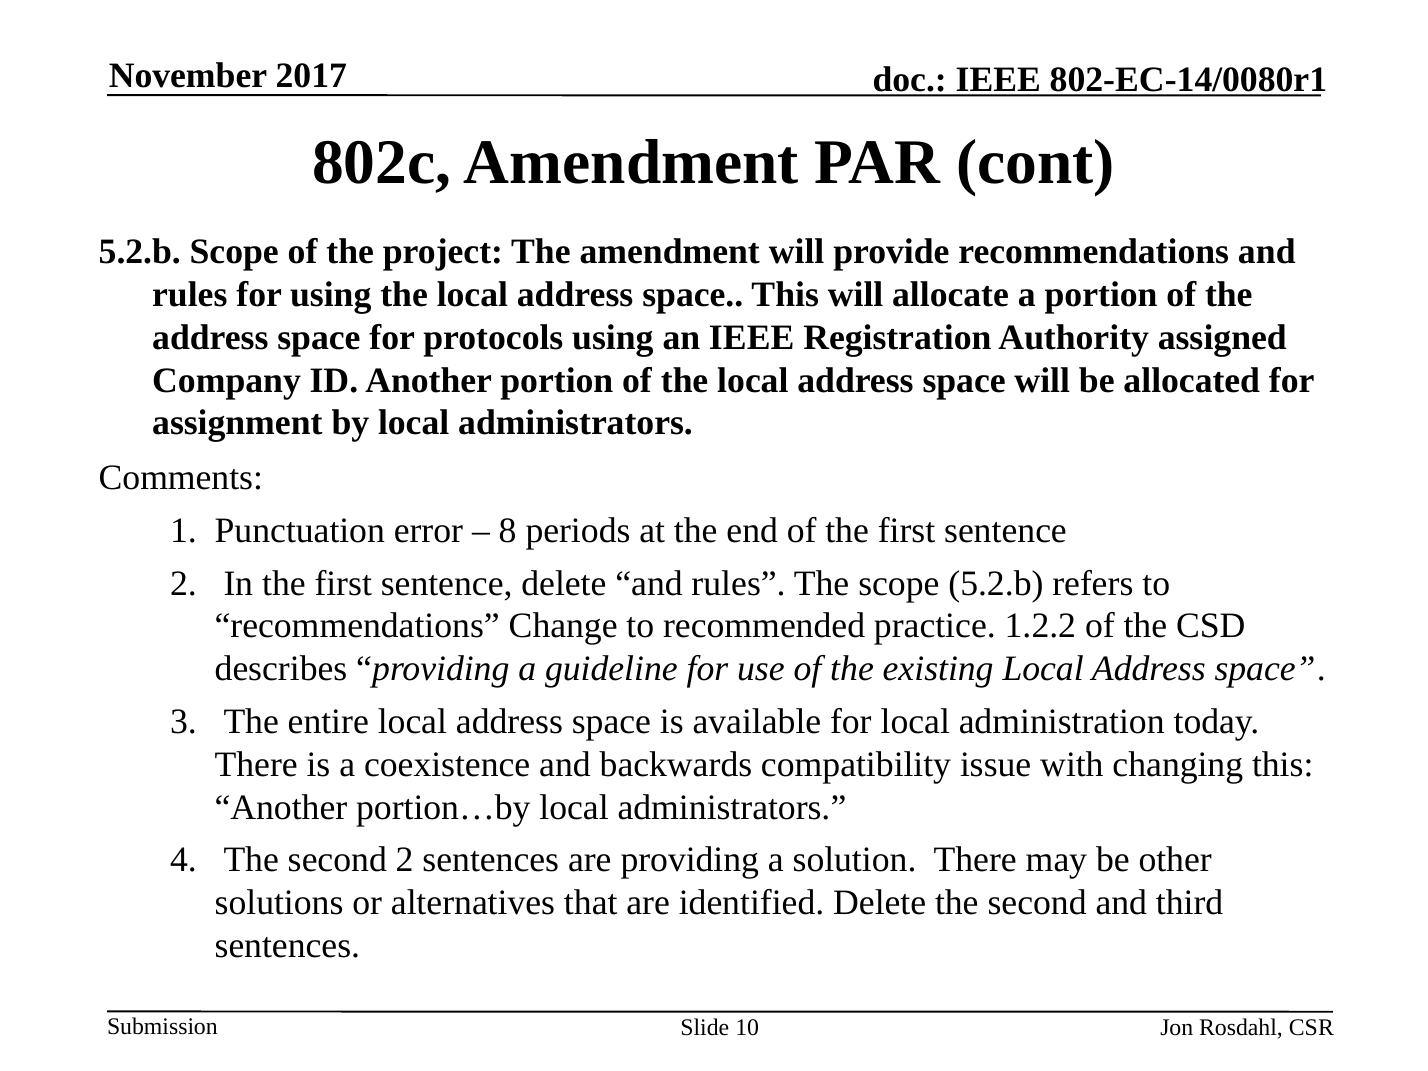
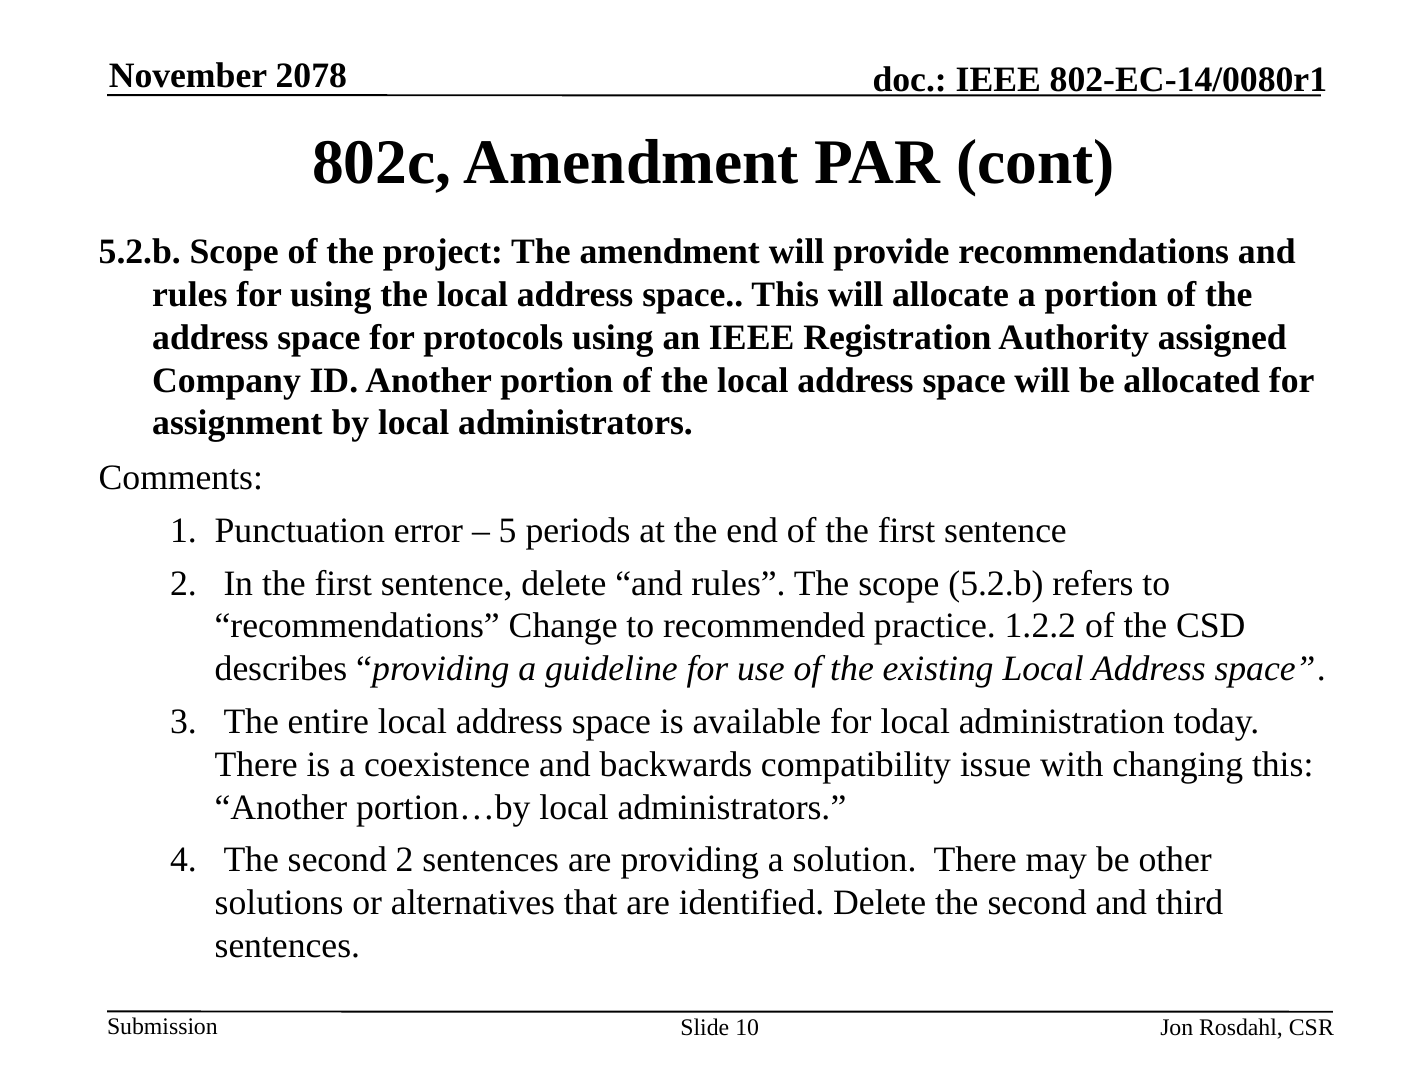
2017: 2017 -> 2078
8: 8 -> 5
